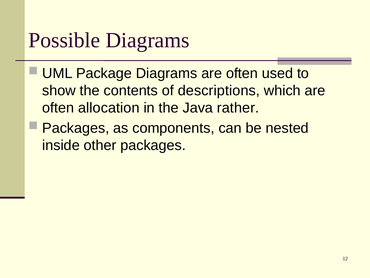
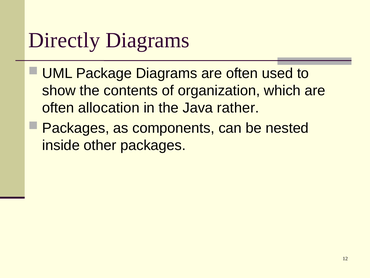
Possible: Possible -> Directly
descriptions: descriptions -> organization
